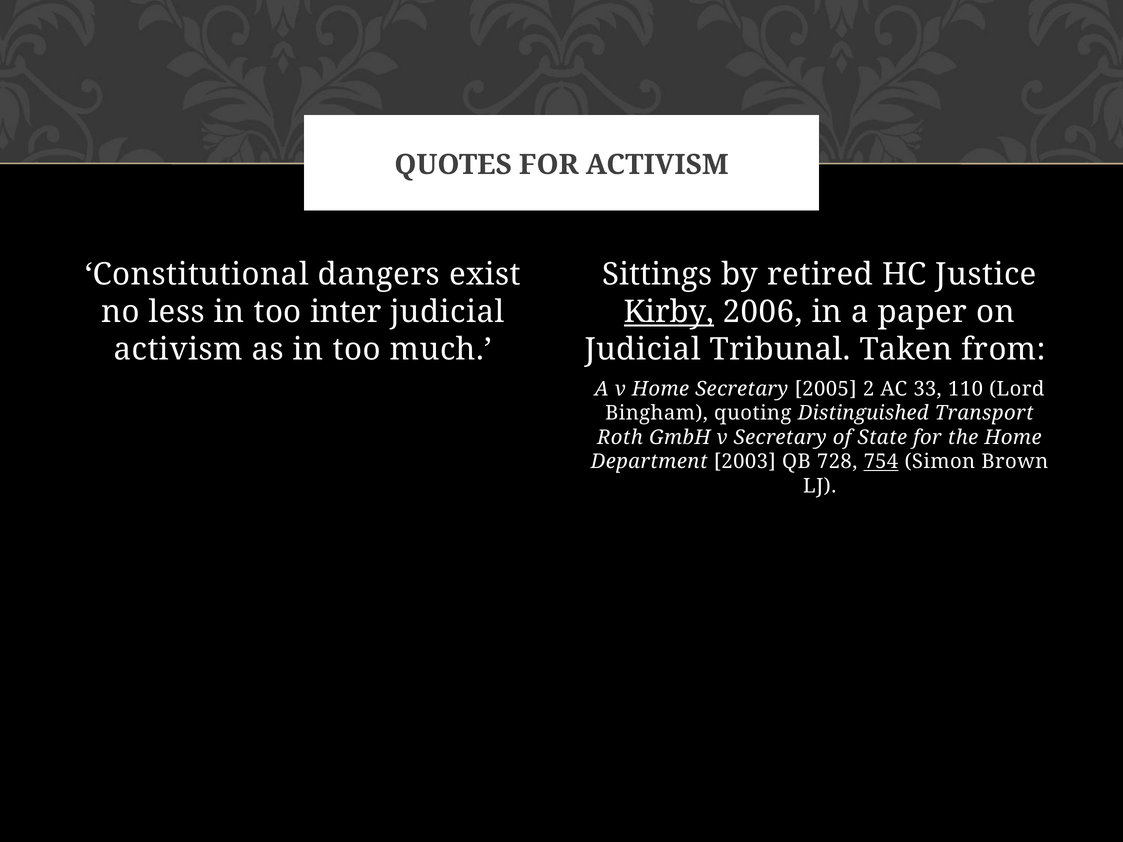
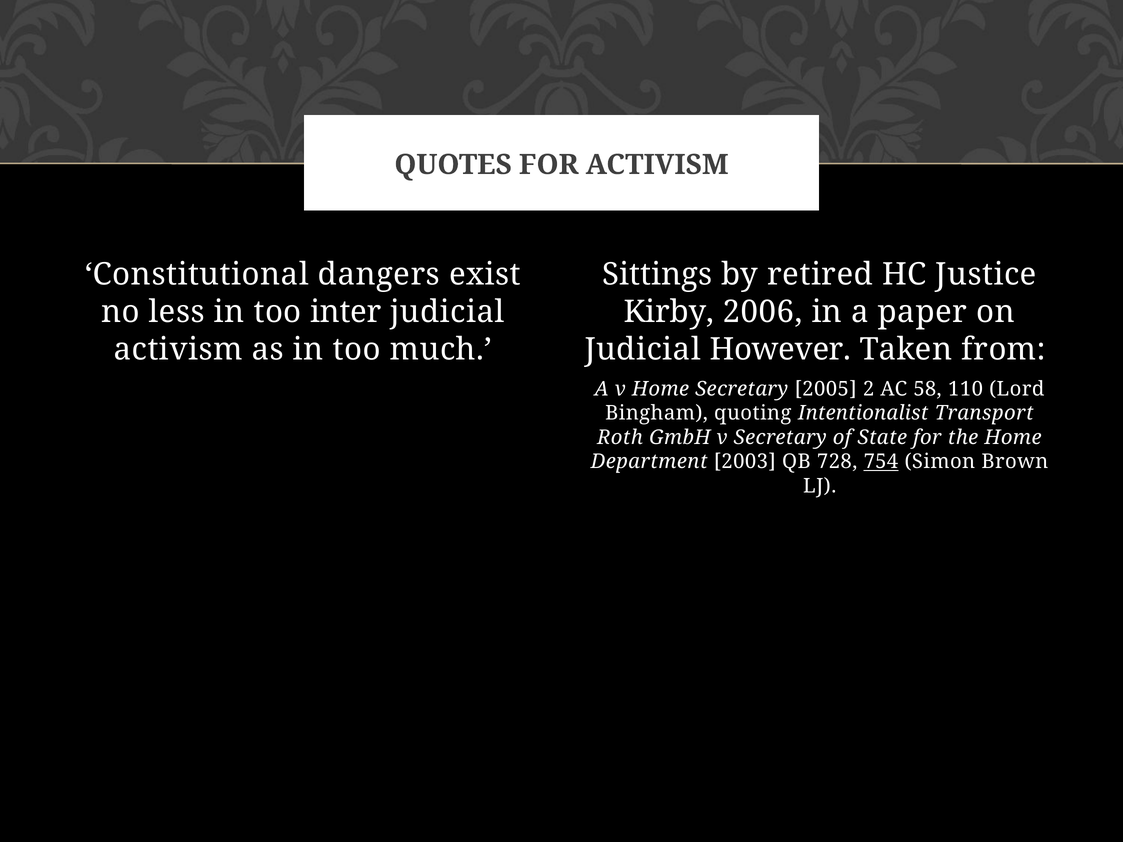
Kirby underline: present -> none
Tribunal: Tribunal -> However
33: 33 -> 58
Distinguished: Distinguished -> Intentionalist
